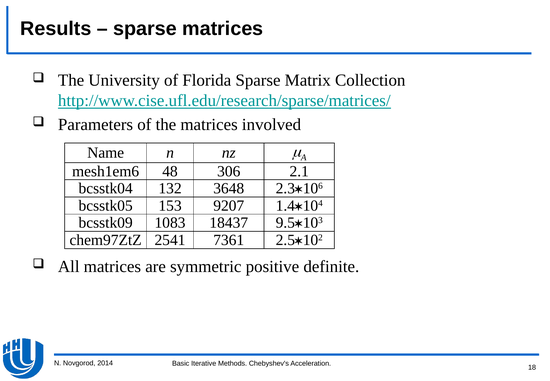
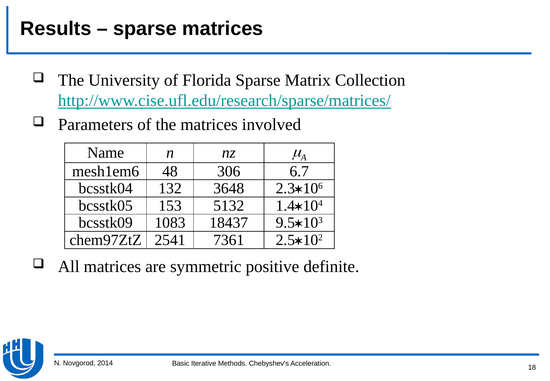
2.1: 2.1 -> 6.7
9207: 9207 -> 5132
